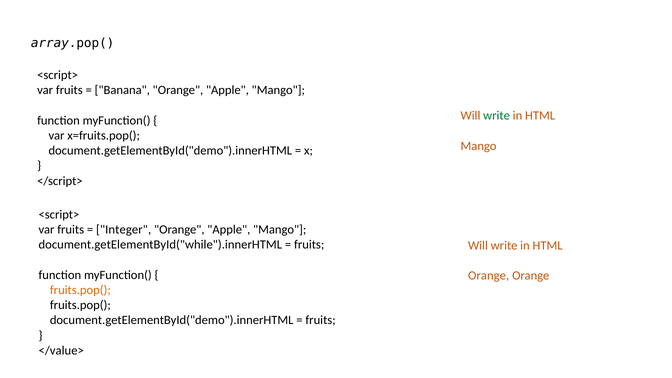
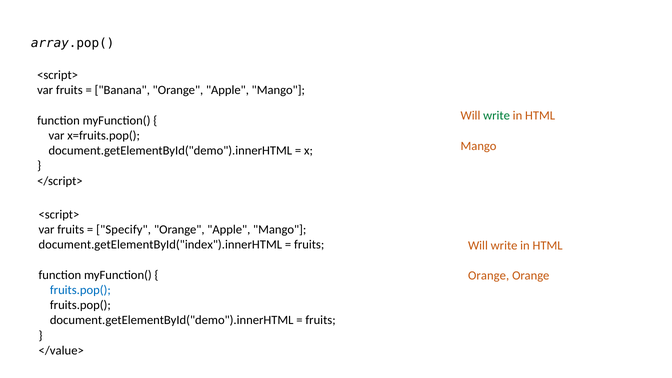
Integer: Integer -> Specify
document.getElementById("while").innerHTML: document.getElementById("while").innerHTML -> document.getElementById("index").innerHTML
fruits.pop( at (80, 290) colour: orange -> blue
